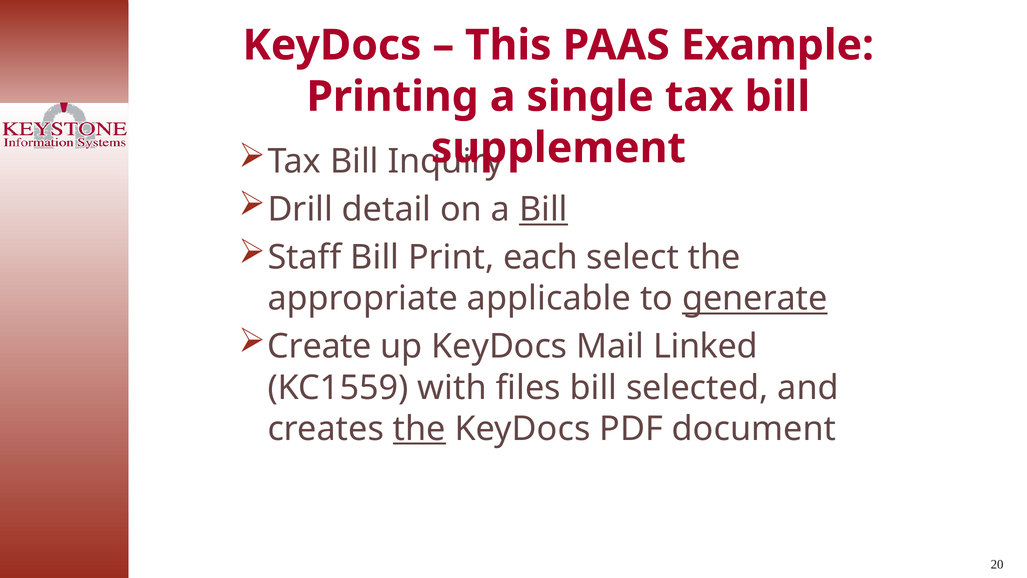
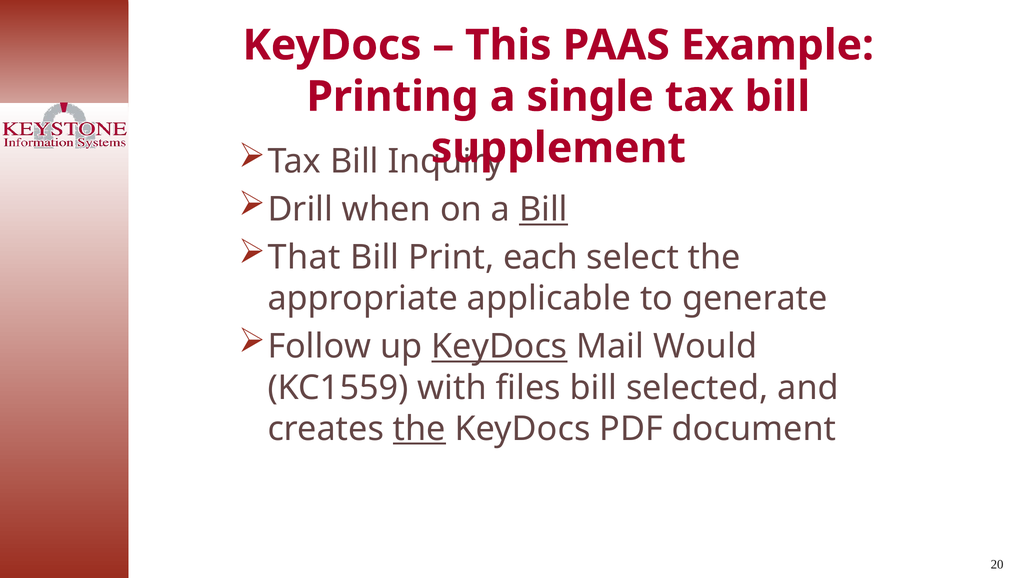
detail: detail -> when
Staff: Staff -> That
generate underline: present -> none
Create: Create -> Follow
KeyDocs at (499, 347) underline: none -> present
Linked: Linked -> Would
